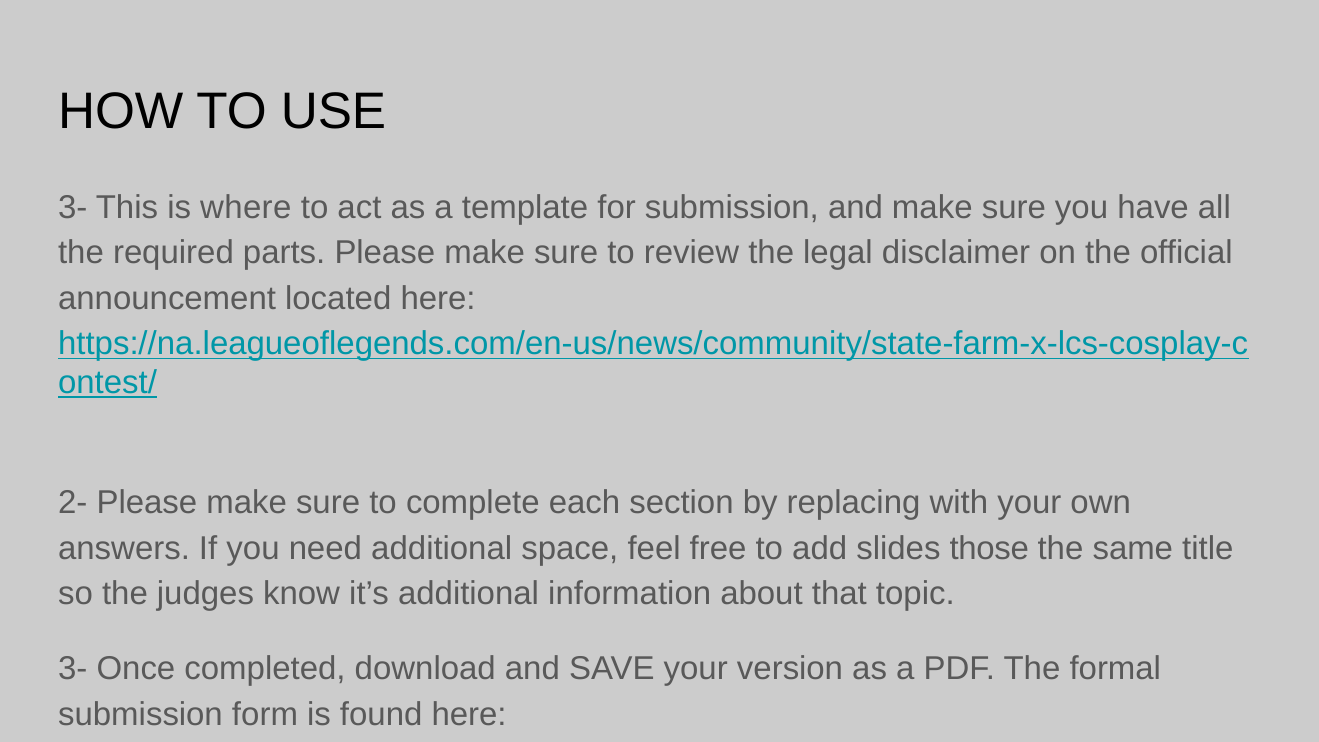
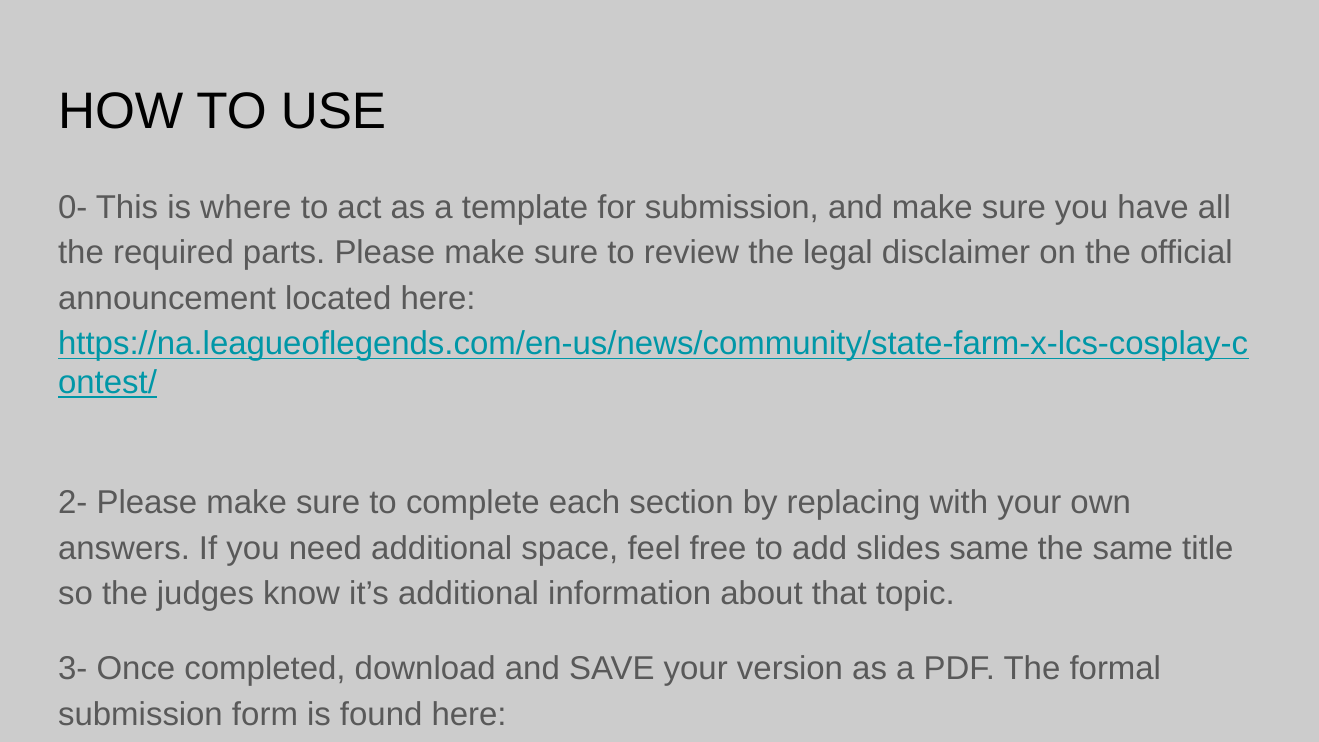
3- at (73, 207): 3- -> 0-
slides those: those -> same
